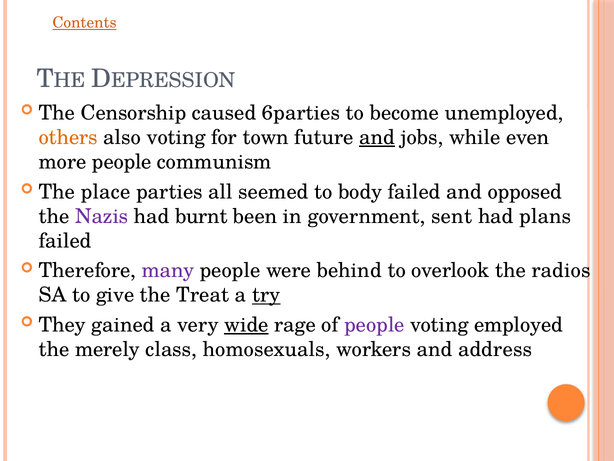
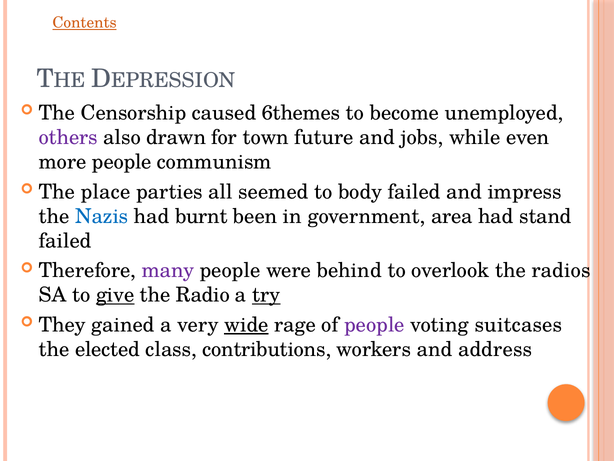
6parties: 6parties -> 6themes
others colour: orange -> purple
also voting: voting -> drawn
and at (377, 137) underline: present -> none
opposed: opposed -> impress
Nazis colour: purple -> blue
sent: sent -> area
plans: plans -> stand
give underline: none -> present
Treat: Treat -> Radio
employed: employed -> suitcases
merely: merely -> elected
homosexuals: homosexuals -> contributions
